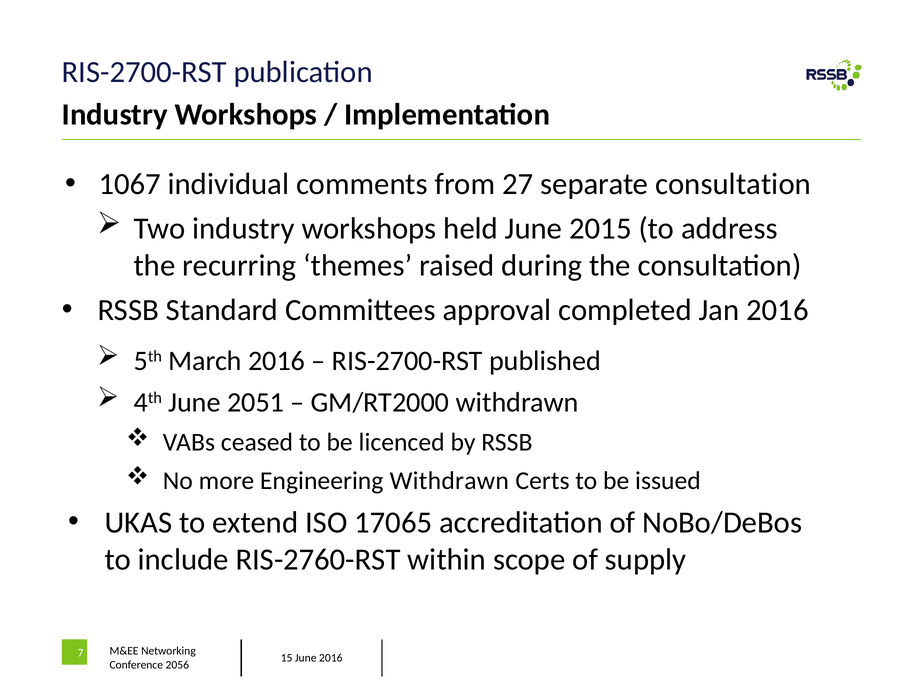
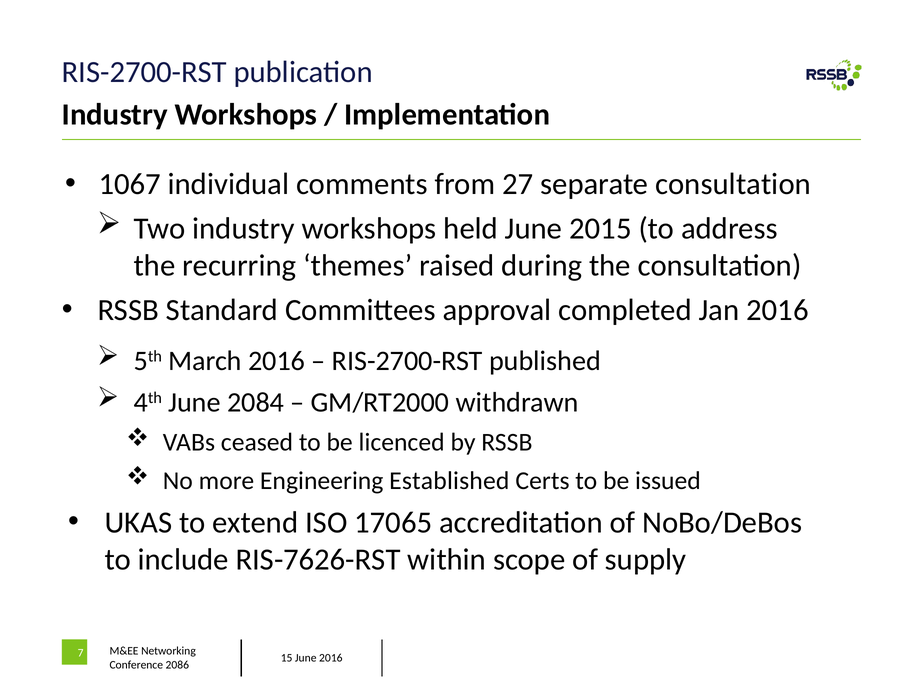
2051: 2051 -> 2084
Engineering Withdrawn: Withdrawn -> Established
RIS-2760-RST: RIS-2760-RST -> RIS-7626-RST
2056: 2056 -> 2086
